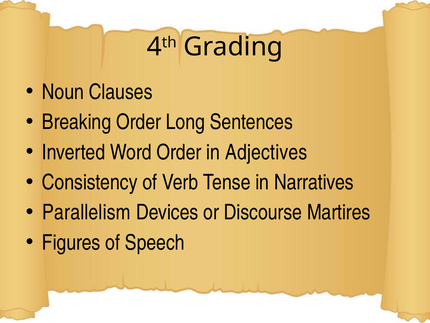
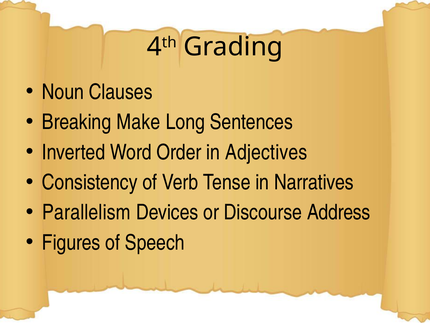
Breaking Order: Order -> Make
Martires: Martires -> Address
